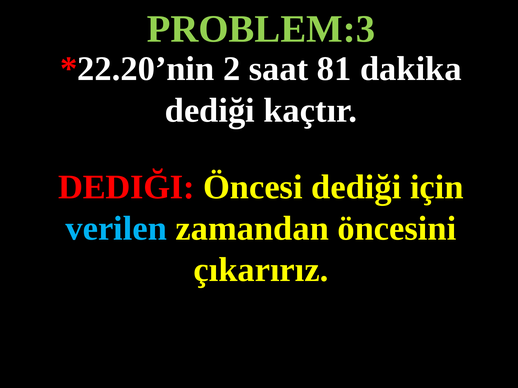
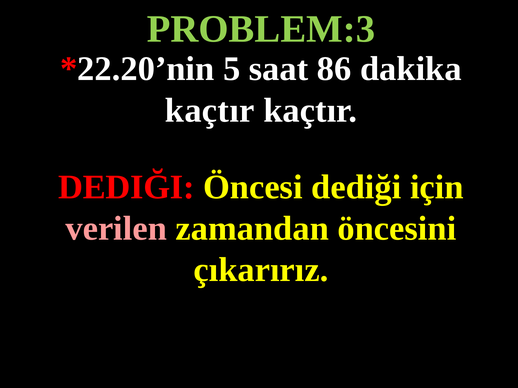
2: 2 -> 5
81: 81 -> 86
dediği at (210, 110): dediği -> kaçtır
verilen colour: light blue -> pink
